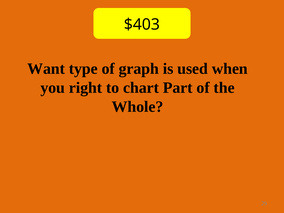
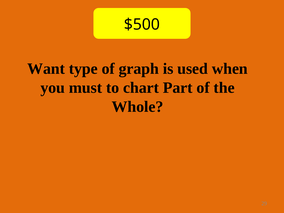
$403: $403 -> $500
right: right -> must
